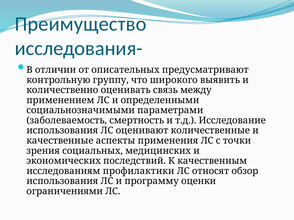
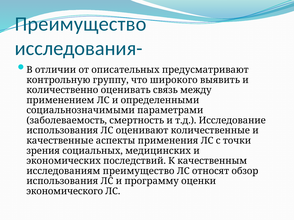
исследованиям профилактики: профилактики -> преимущество
ограничениями: ограничениями -> экономического
